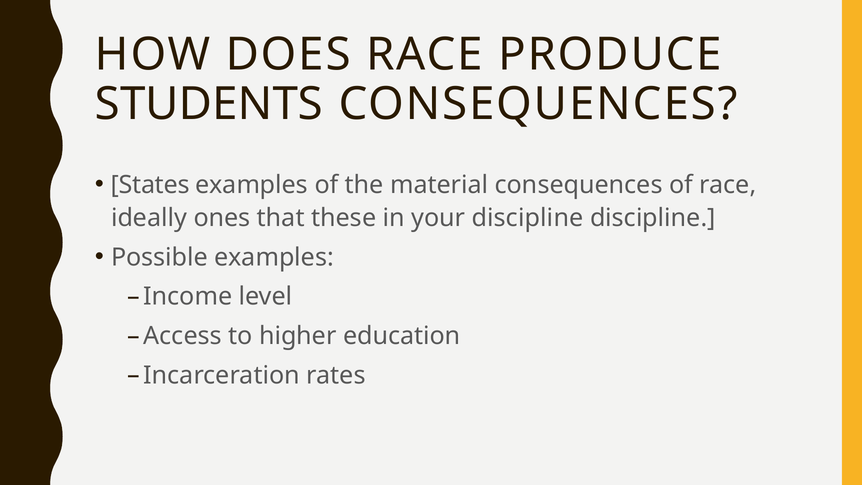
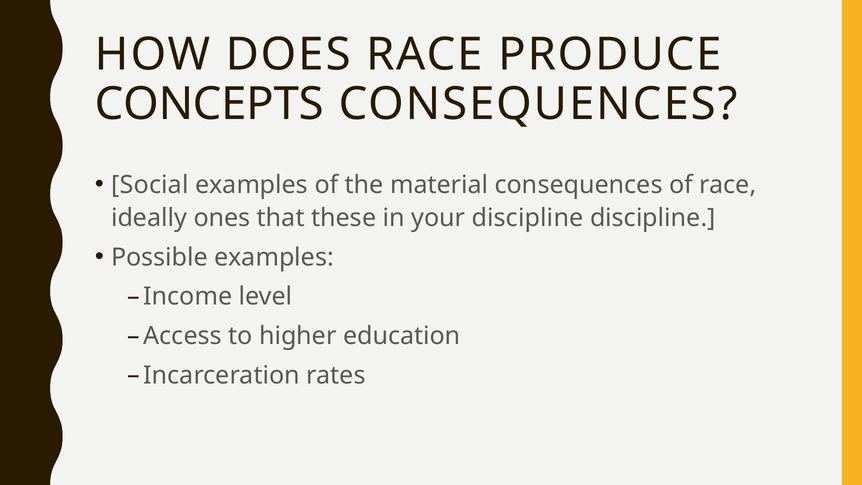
STUDENTS: STUDENTS -> CONCEPTS
States: States -> Social
